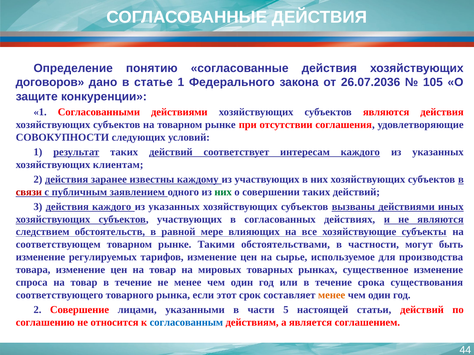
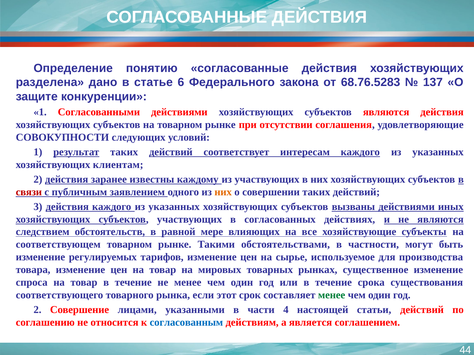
договоров: договоров -> разделена
статье 1: 1 -> 6
26.07.2036: 26.07.2036 -> 68.76.5283
105: 105 -> 137
них at (223, 192) colour: green -> orange
менее at (332, 295) colour: orange -> green
5: 5 -> 4
